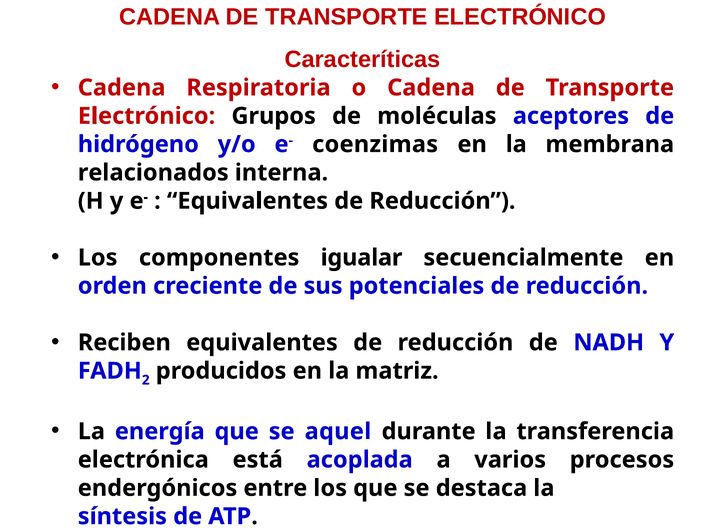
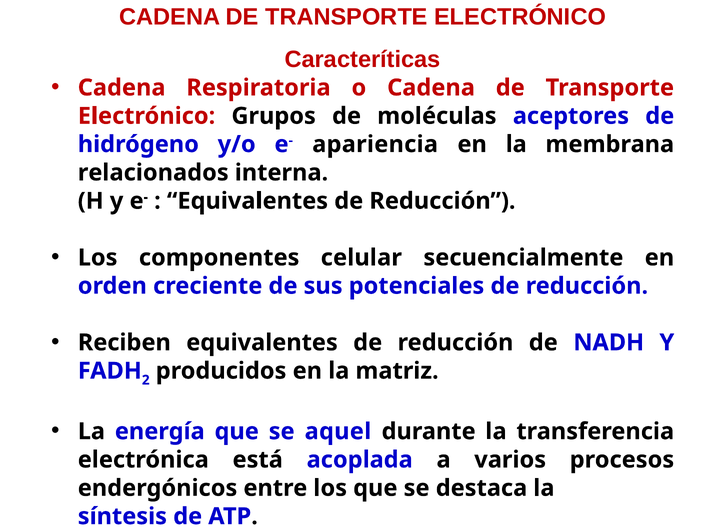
coenzimas: coenzimas -> apariencia
igualar: igualar -> celular
